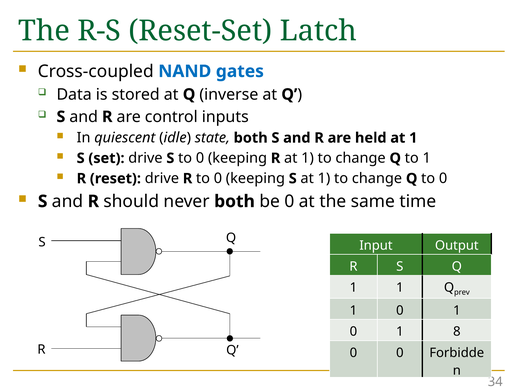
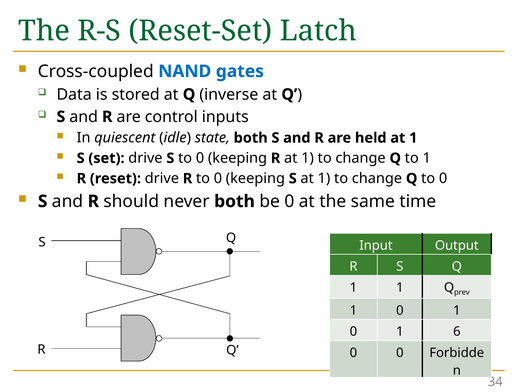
8: 8 -> 6
